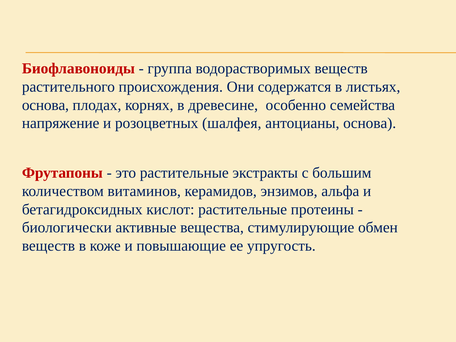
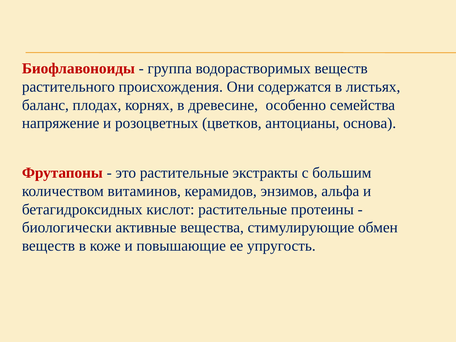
основа at (45, 105): основа -> баланс
шалфея: шалфея -> цветков
